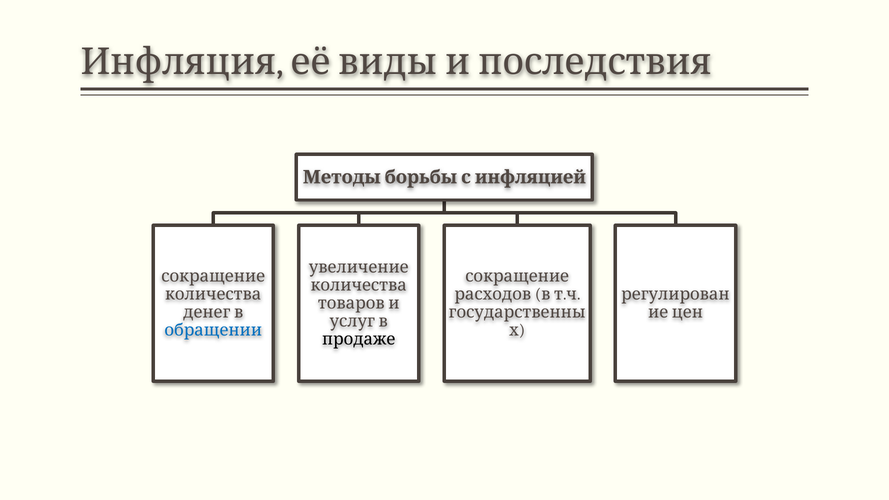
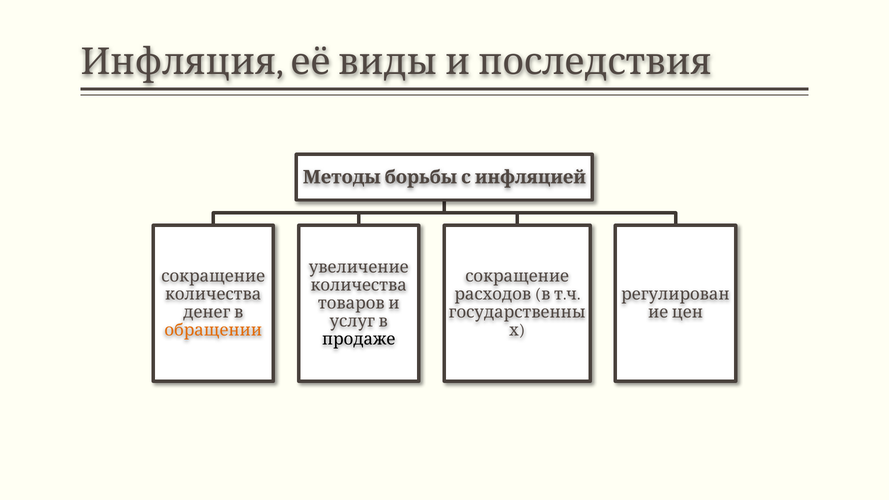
обращении colour: blue -> orange
